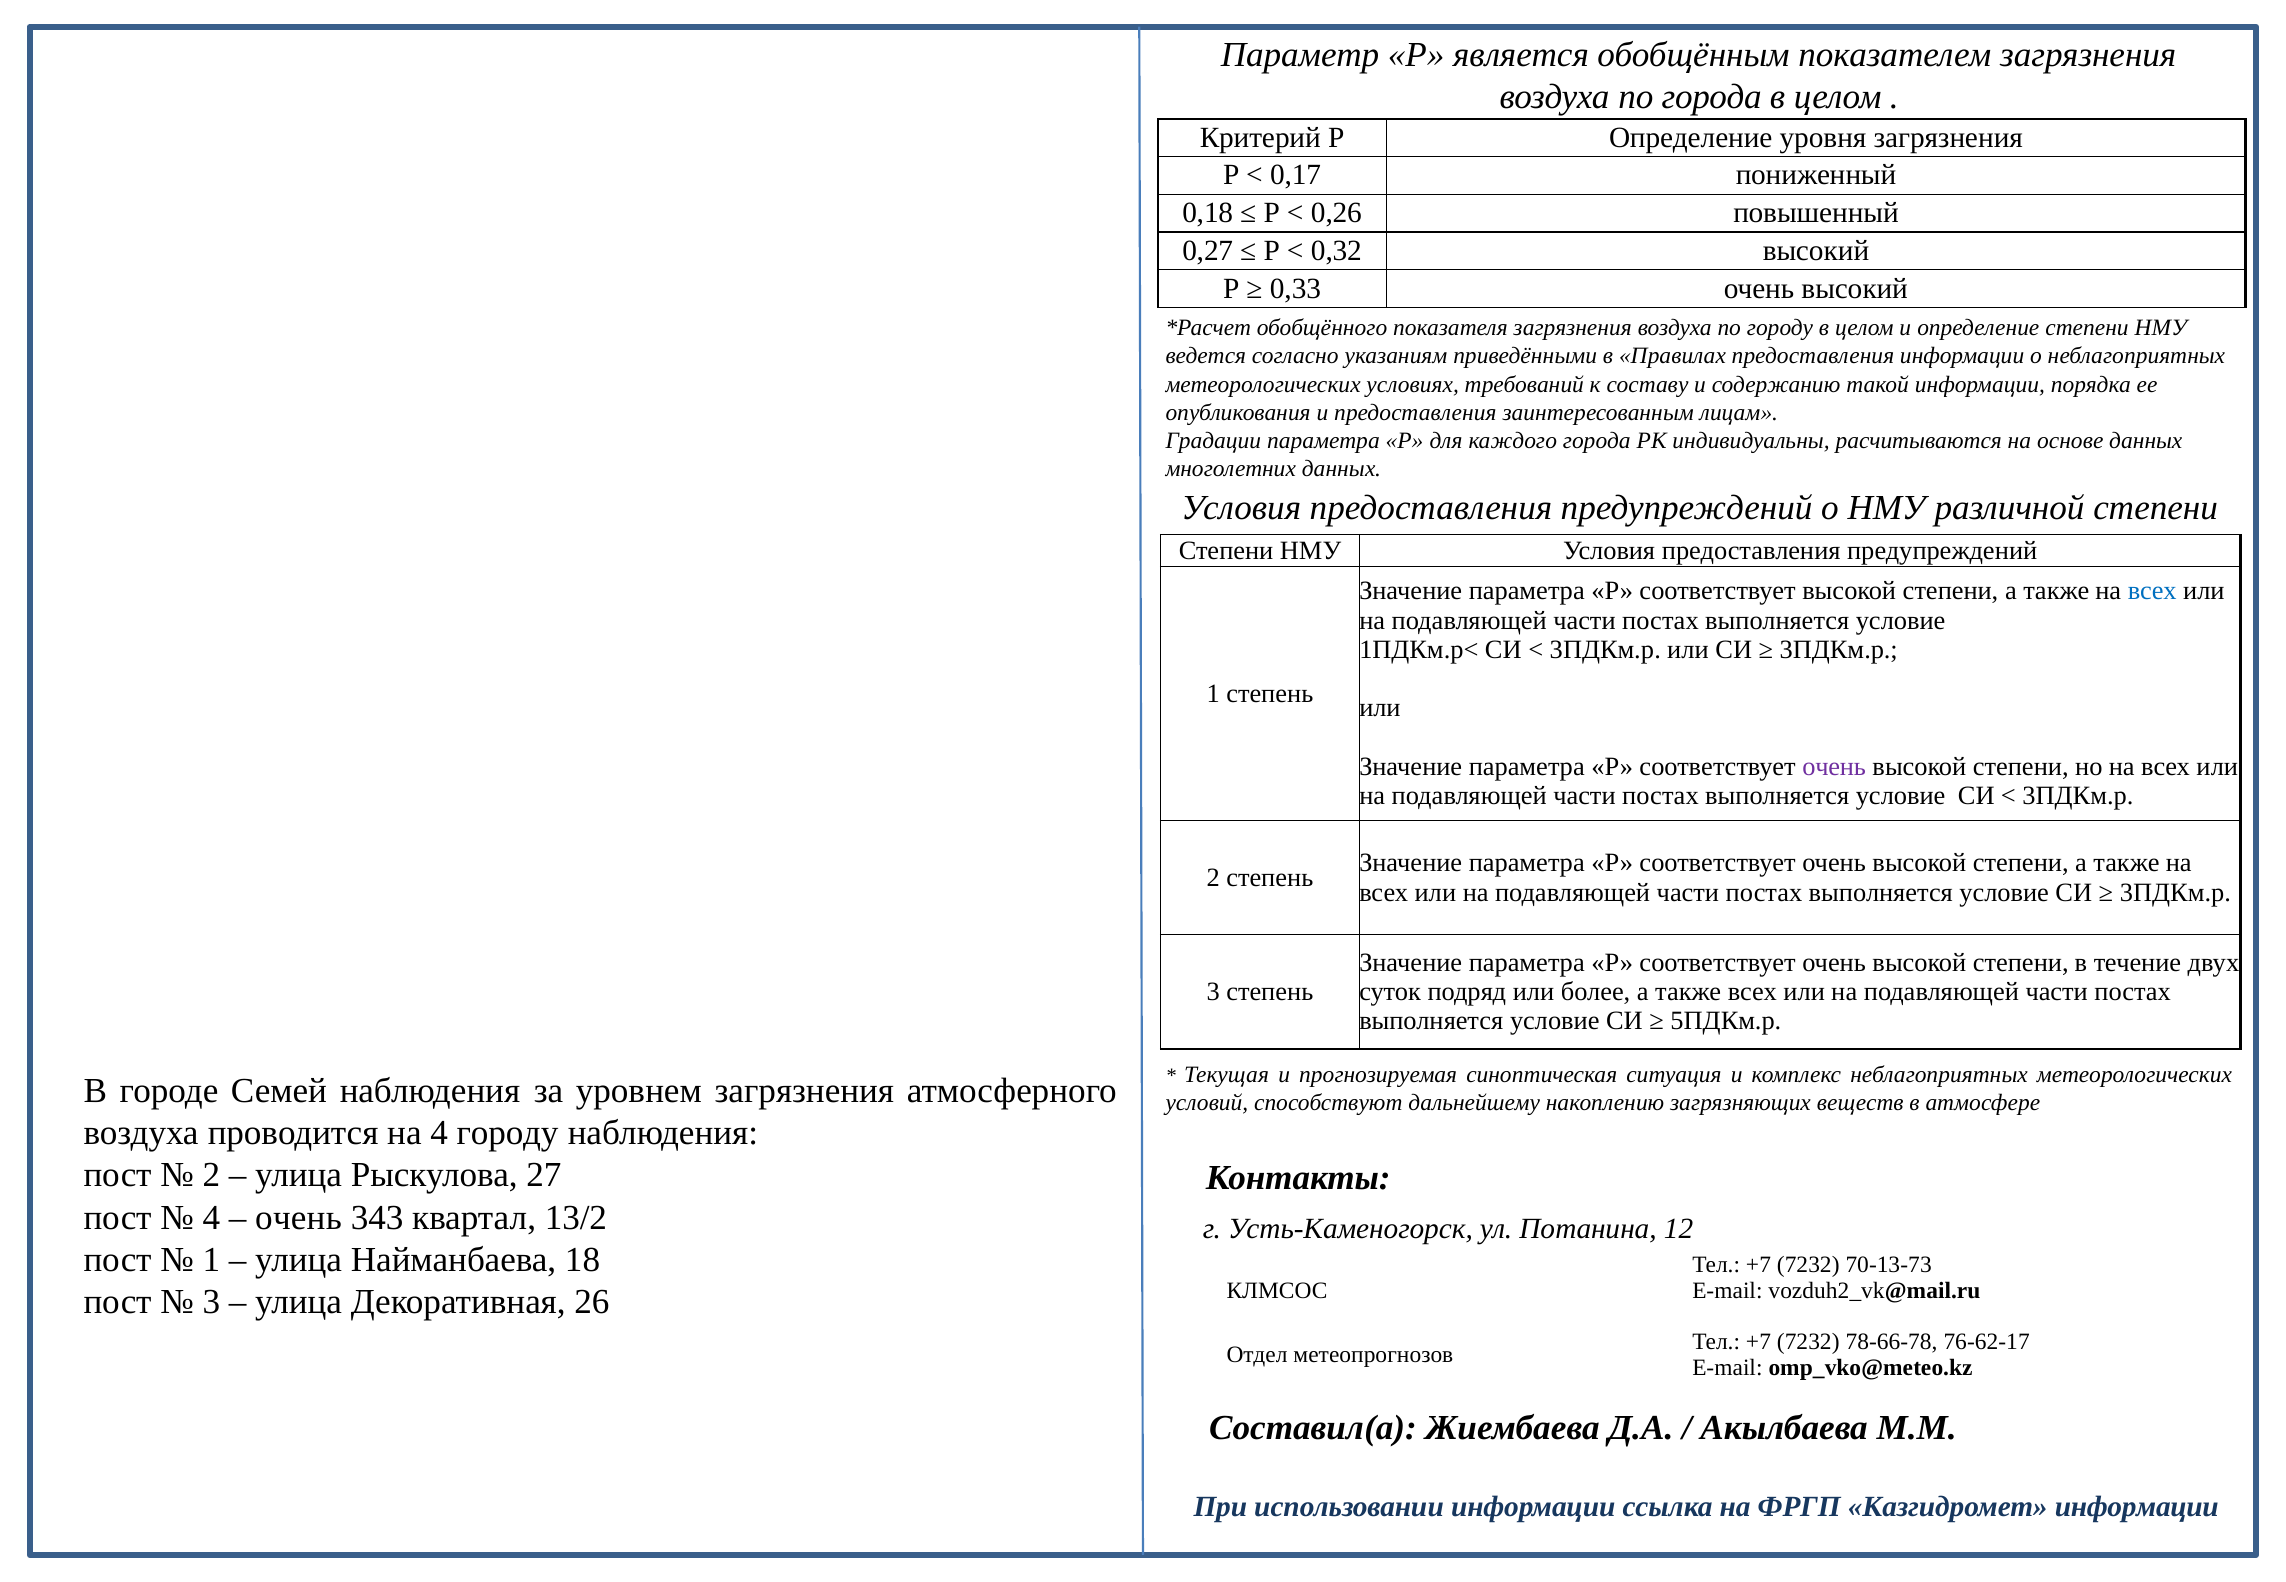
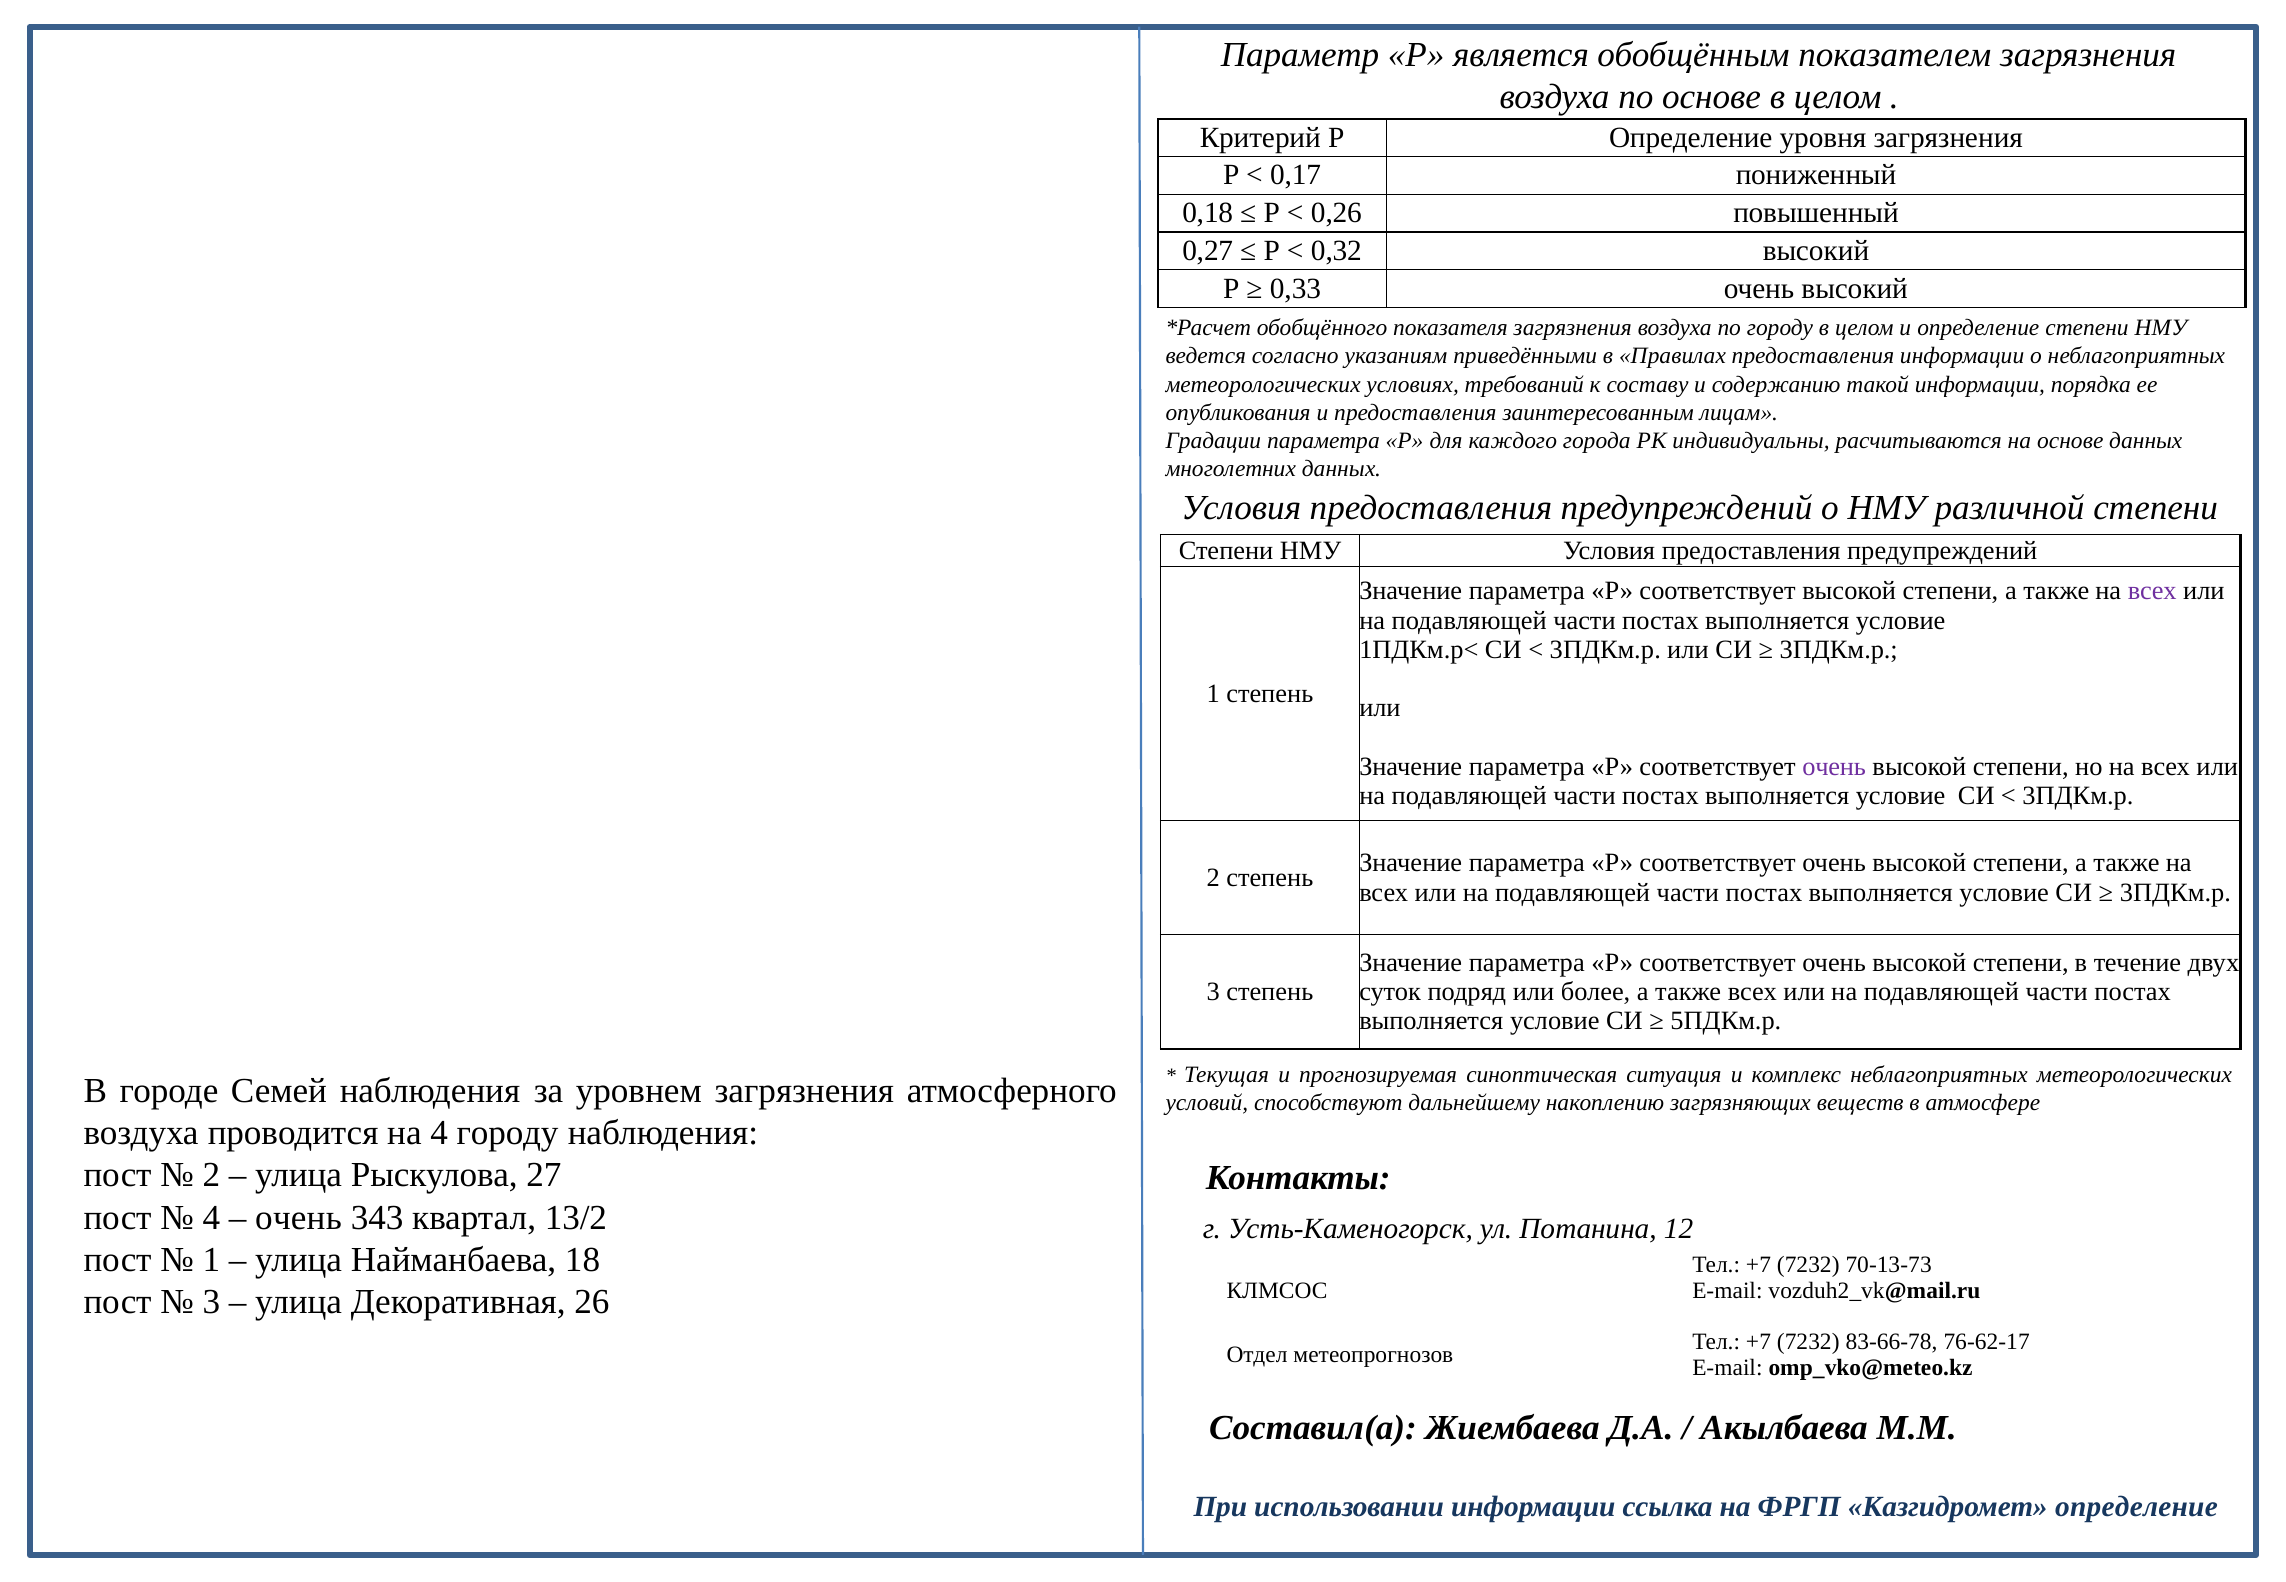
по города: города -> основе
всех at (2152, 592) colour: blue -> purple
78-66-78: 78-66-78 -> 83-66-78
Казгидромет информации: информации -> определение
